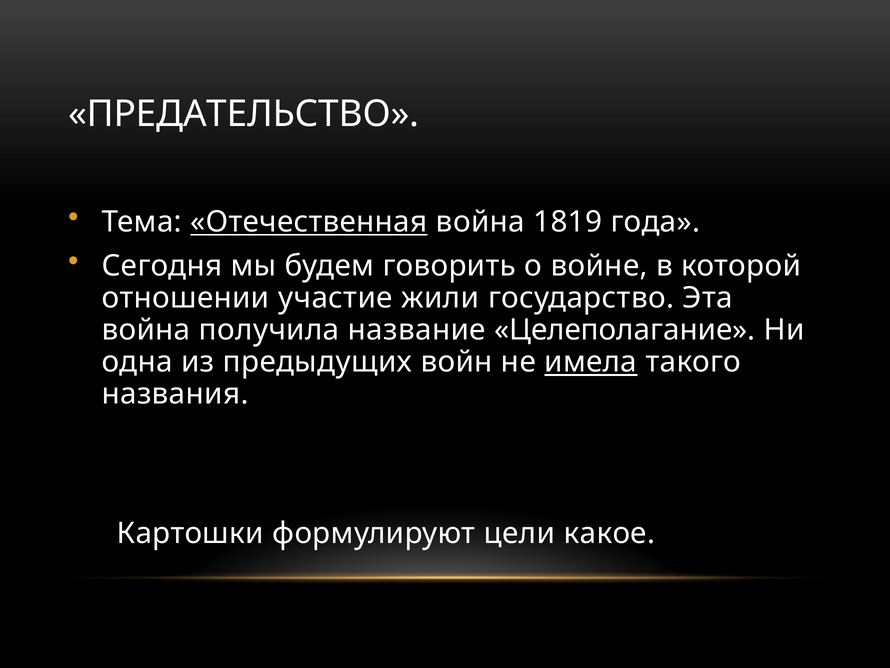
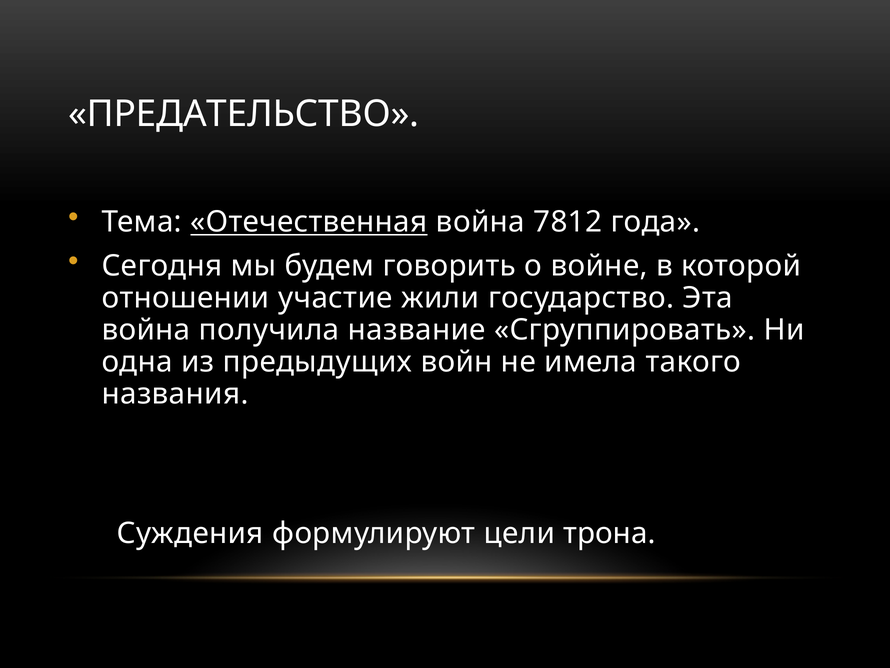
1819: 1819 -> 7812
Целеполагание: Целеполагание -> Сгруппировать
имела underline: present -> none
Картошки: Картошки -> Суждения
какое: какое -> трона
